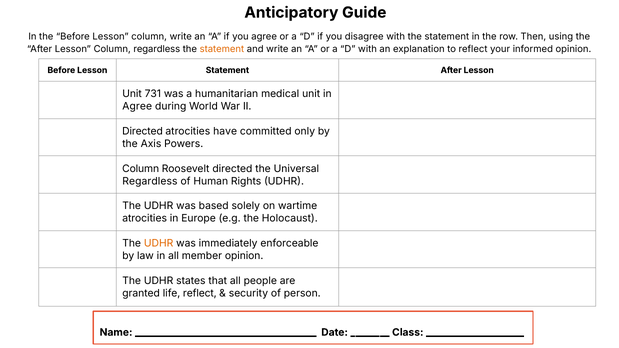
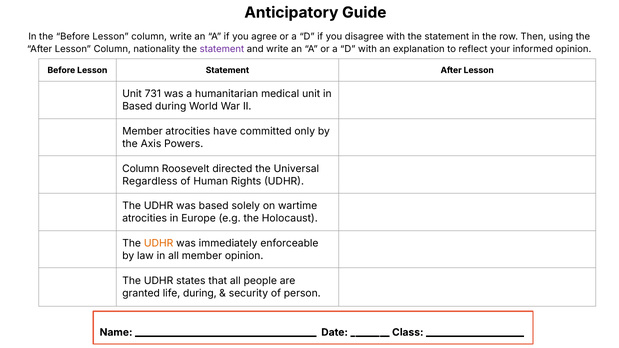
Column regardless: regardless -> nationality
statement at (222, 49) colour: orange -> purple
Agree at (137, 107): Agree -> Based
Directed at (143, 131): Directed -> Member
life reflect: reflect -> during
